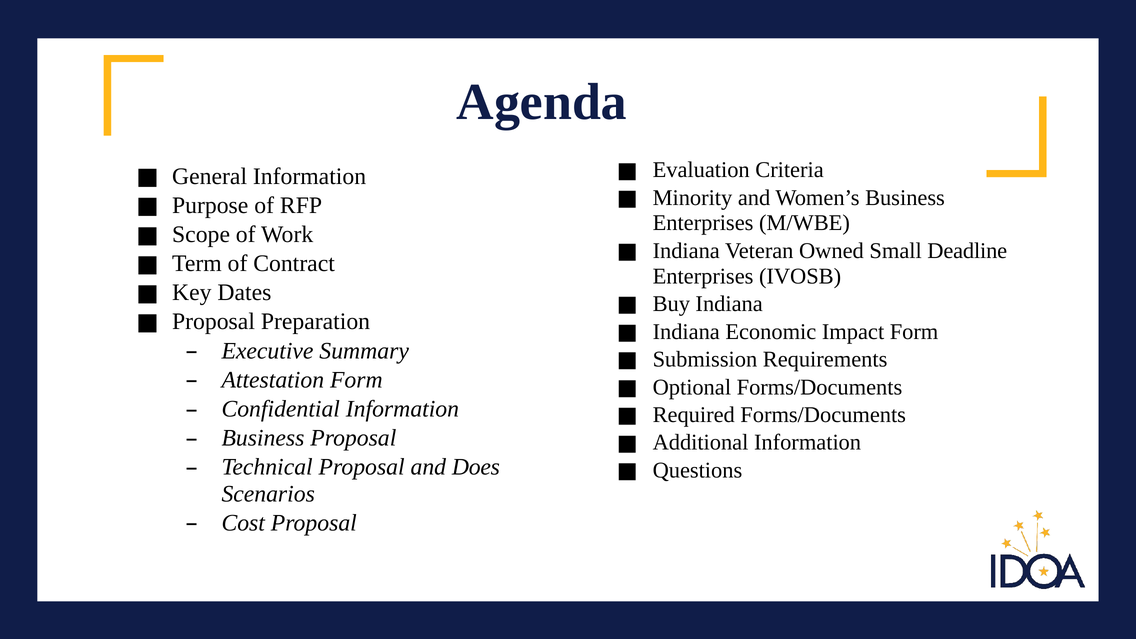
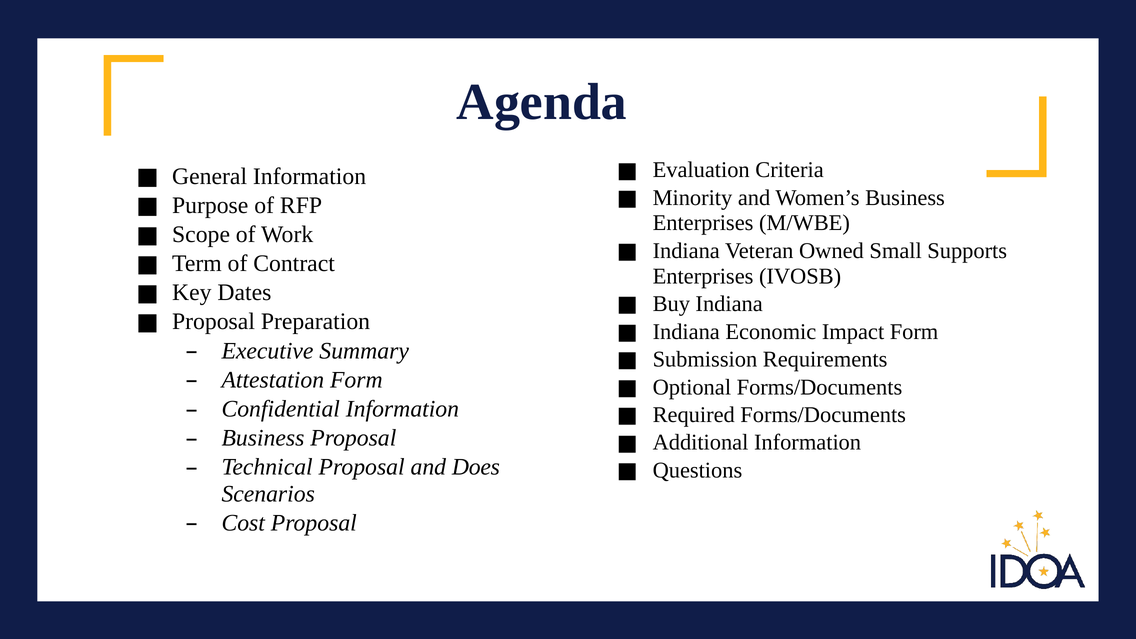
Deadline: Deadline -> Supports
